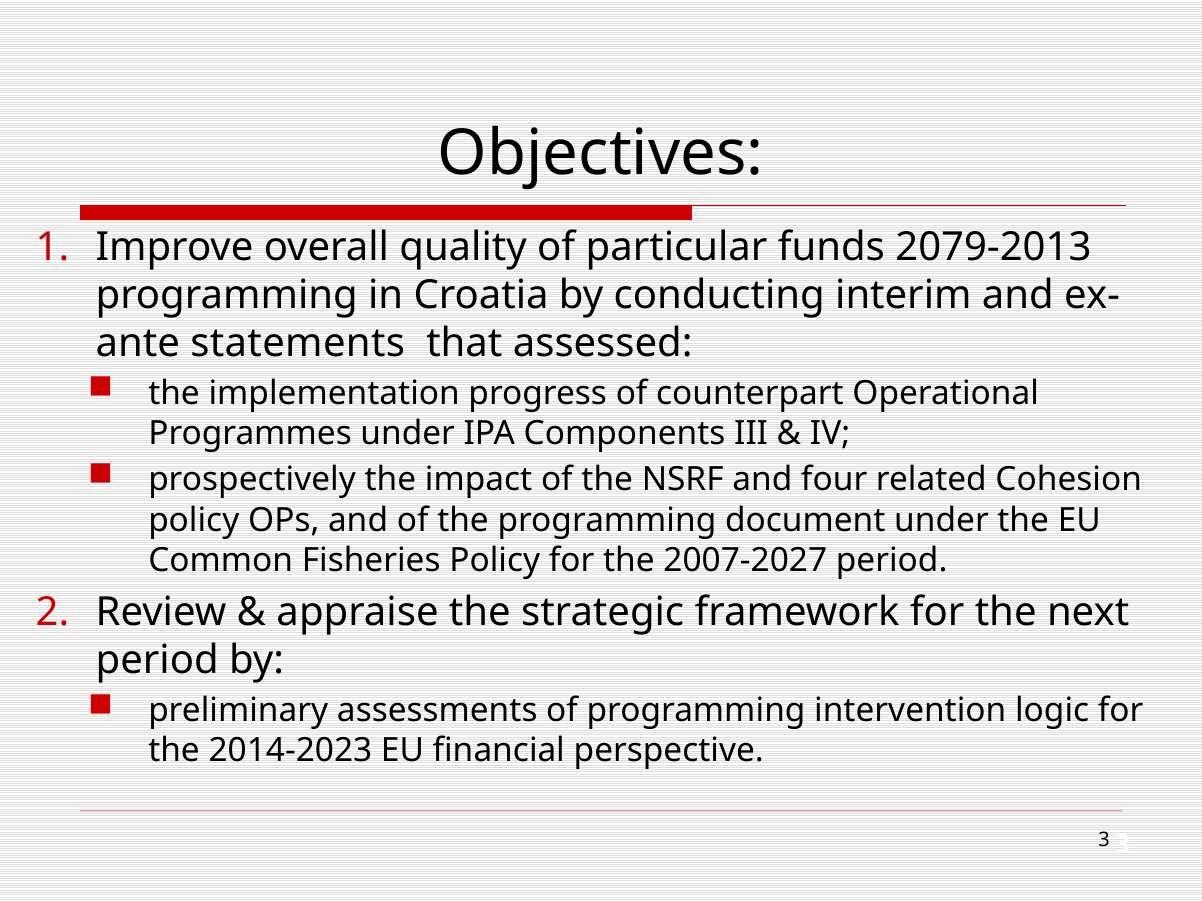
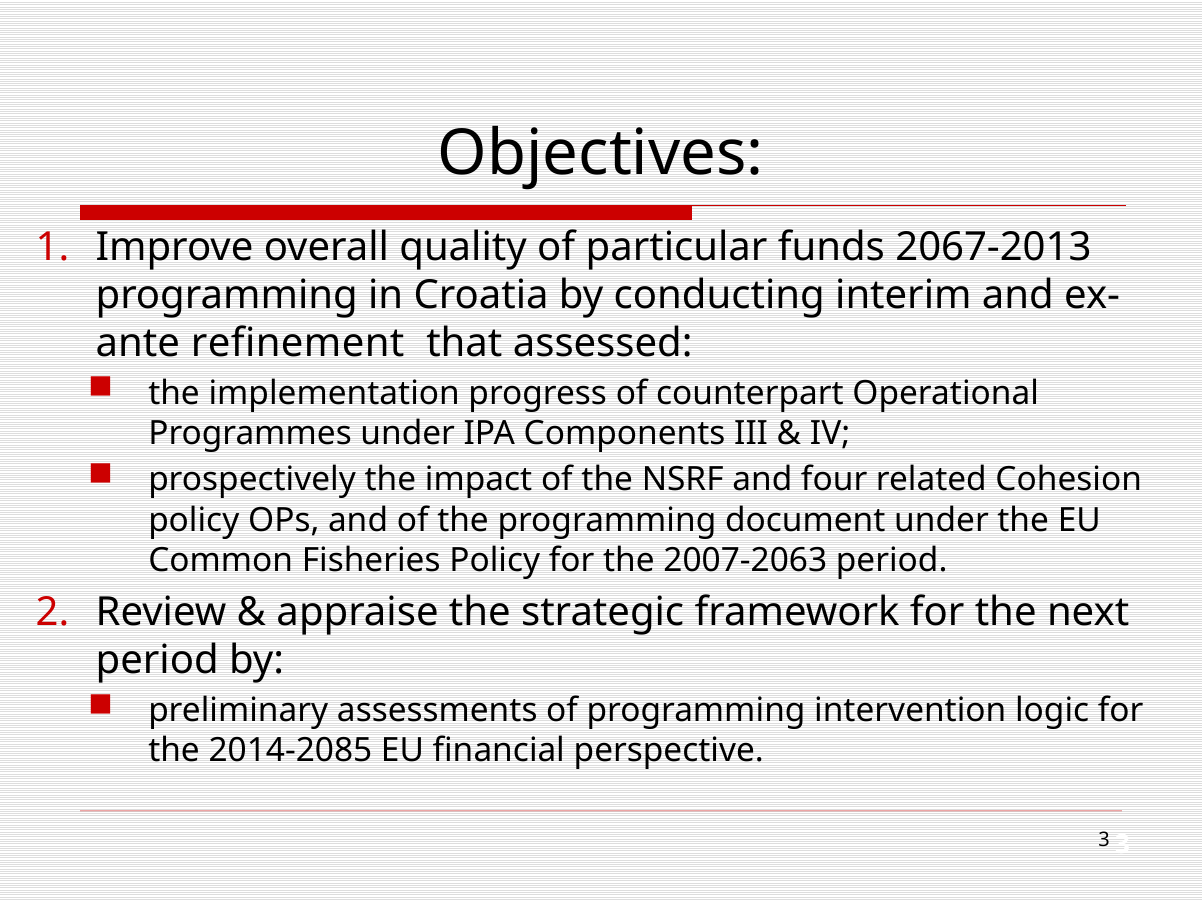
2079-2013: 2079-2013 -> 2067-2013
statements: statements -> refinement
2007-2027: 2007-2027 -> 2007-2063
2014-2023: 2014-2023 -> 2014-2085
